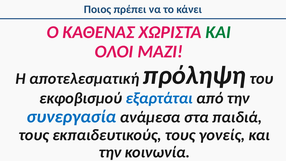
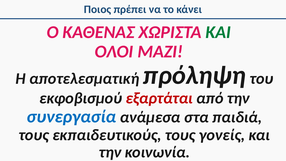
εξαρτάται colour: blue -> red
